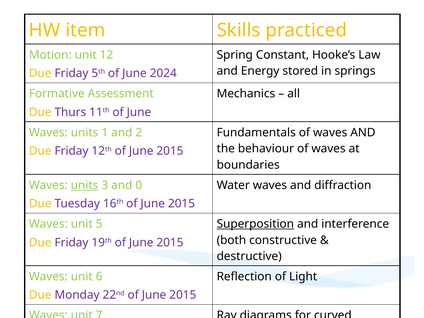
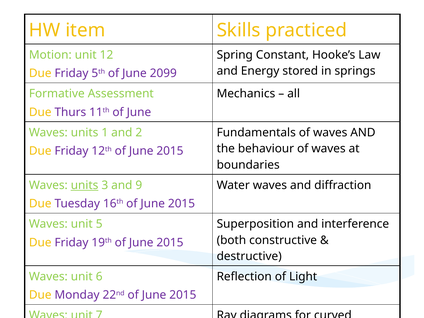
2024: 2024 -> 2099
0: 0 -> 9
Superposition underline: present -> none
